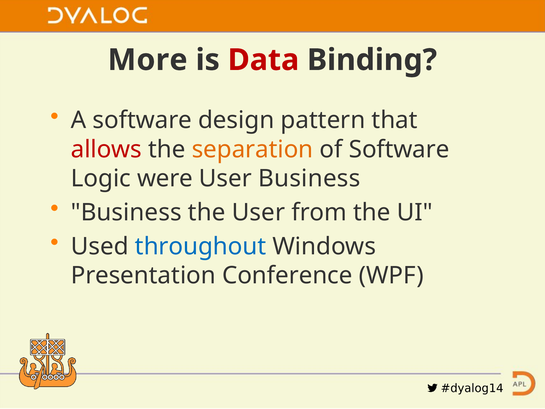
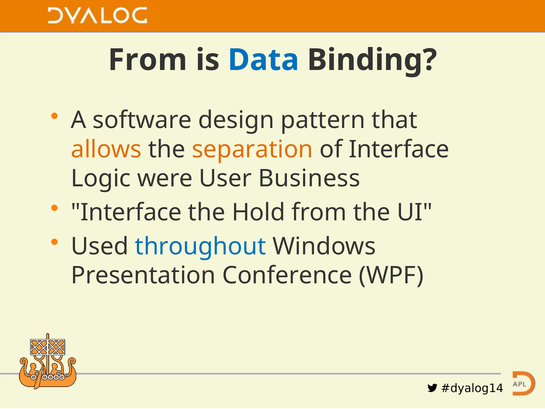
More at (148, 60): More -> From
Data colour: red -> blue
allows colour: red -> orange
of Software: Software -> Interface
Business at (126, 212): Business -> Interface
the User: User -> Hold
